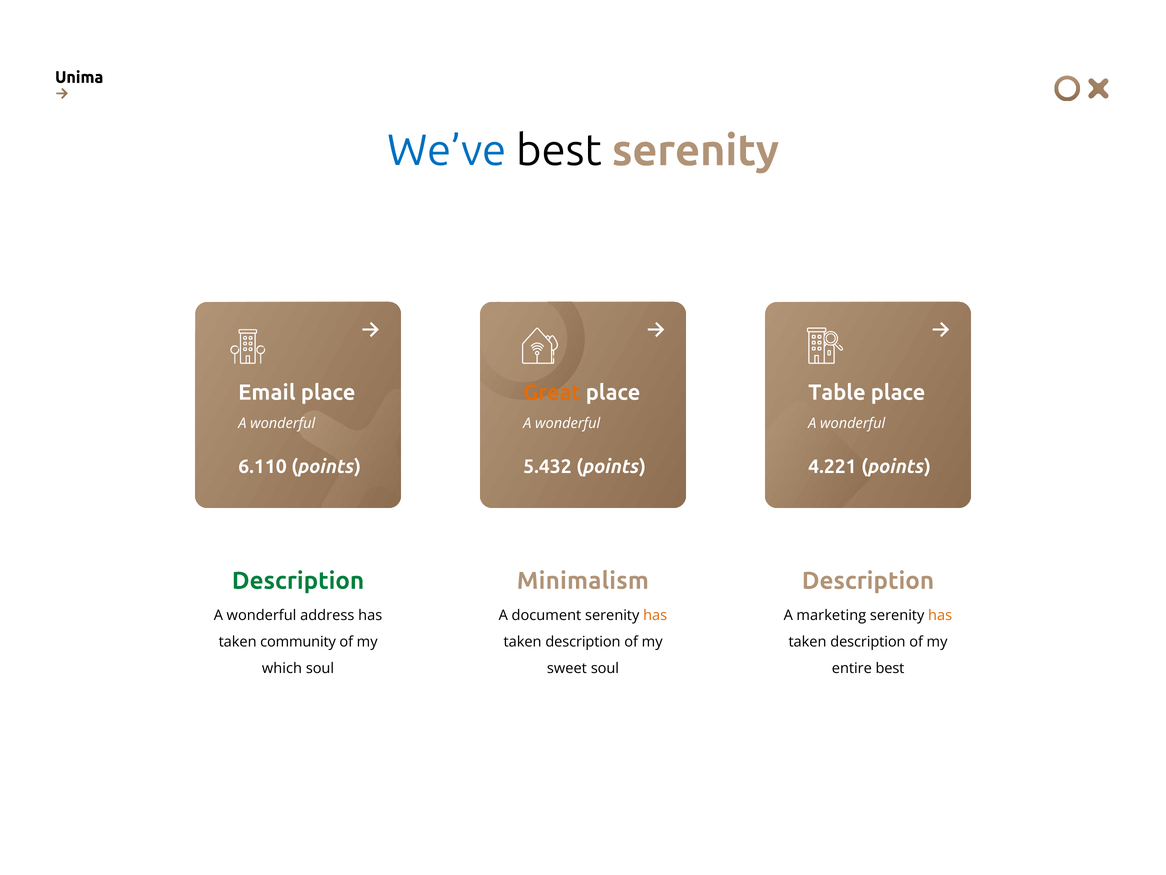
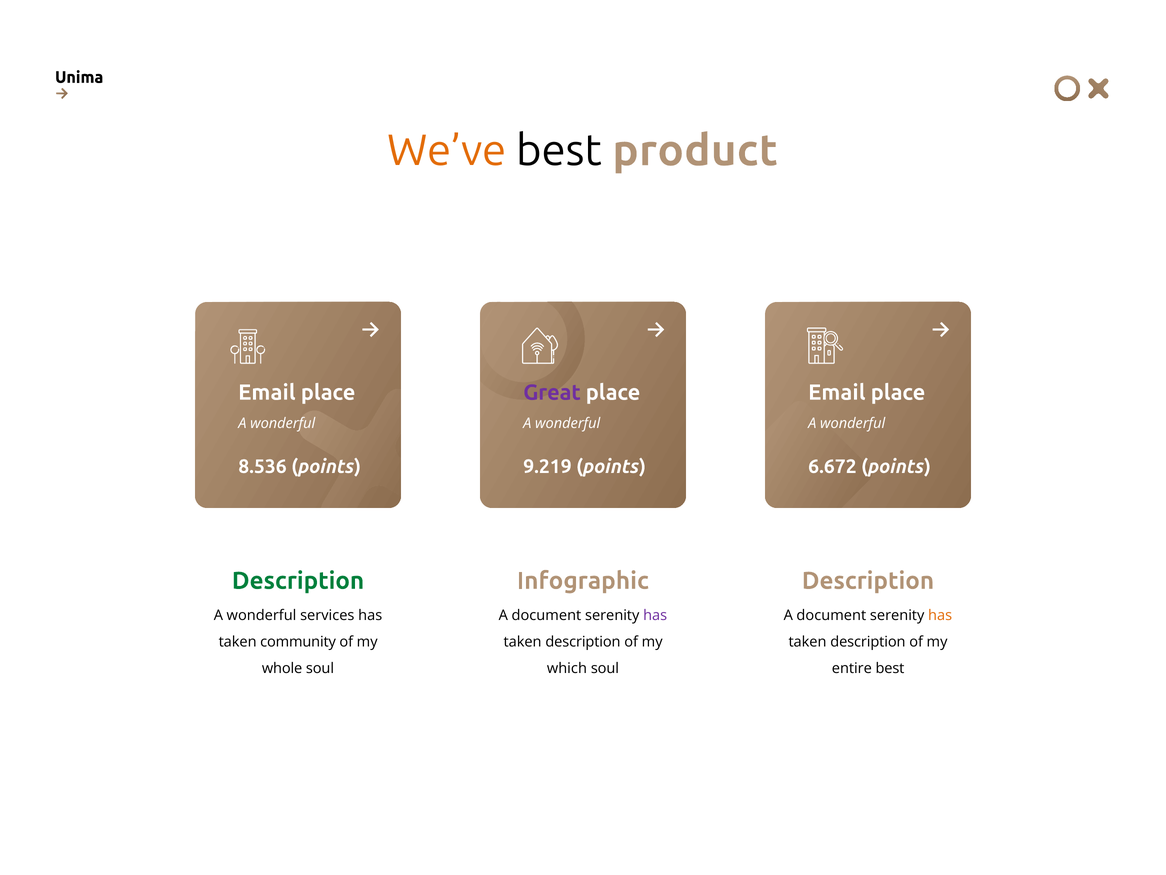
We’ve colour: blue -> orange
best serenity: serenity -> product
Great colour: orange -> purple
Table at (837, 392): Table -> Email
6.110: 6.110 -> 8.536
5.432: 5.432 -> 9.219
4.221: 4.221 -> 6.672
Minimalism: Minimalism -> Infographic
address: address -> services
has at (655, 615) colour: orange -> purple
marketing at (831, 615): marketing -> document
which: which -> whole
sweet: sweet -> which
